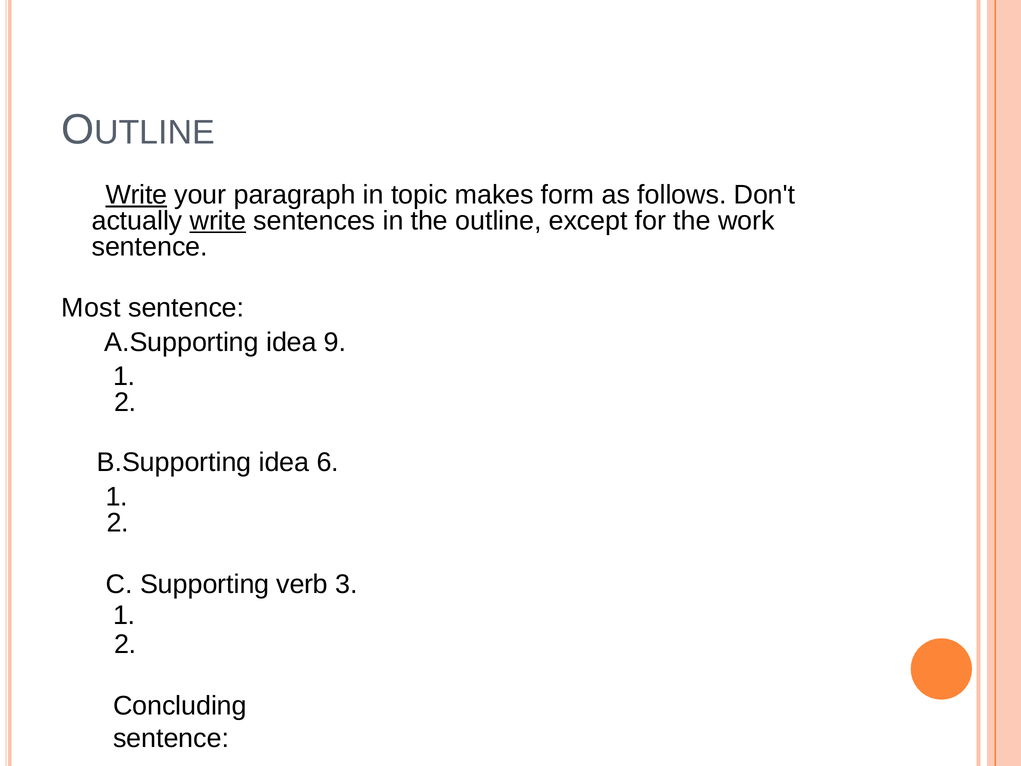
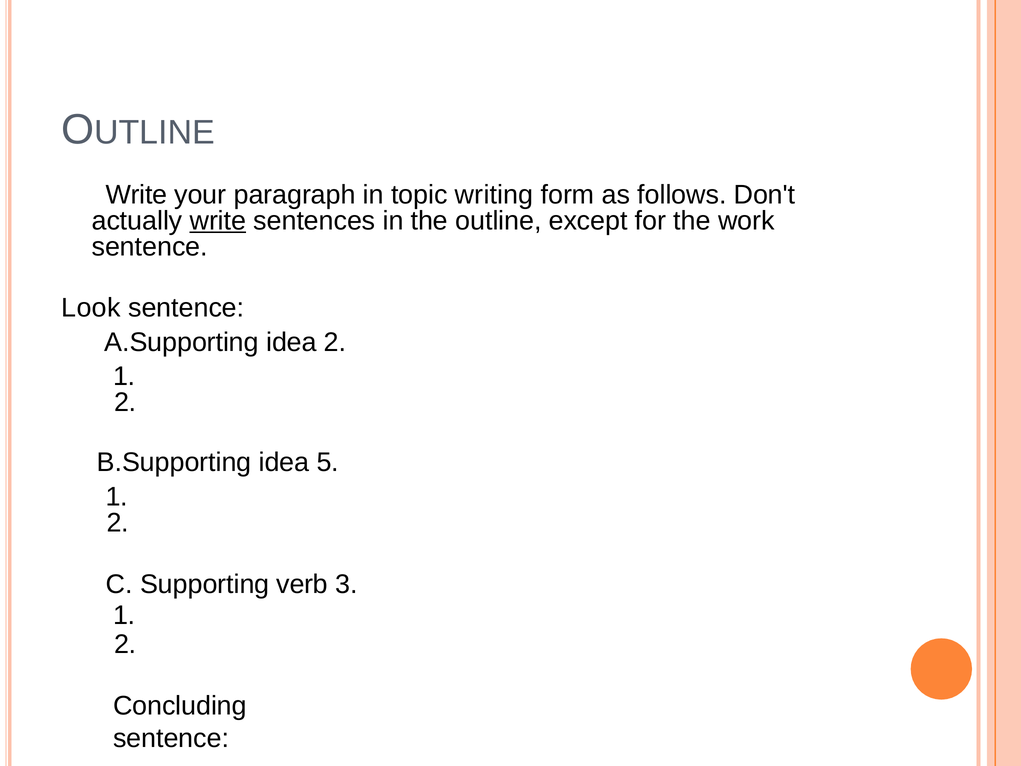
Write at (136, 195) underline: present -> none
makes: makes -> writing
Most: Most -> Look
idea 9: 9 -> 2
6: 6 -> 5
